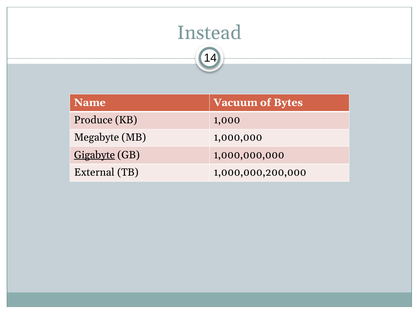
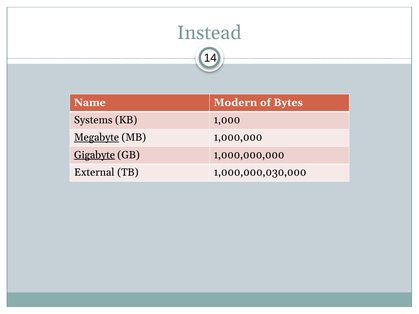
Vacuum: Vacuum -> Modern
Produce: Produce -> Systems
Megabyte underline: none -> present
1,000,000,200,000: 1,000,000,200,000 -> 1,000,000,030,000
